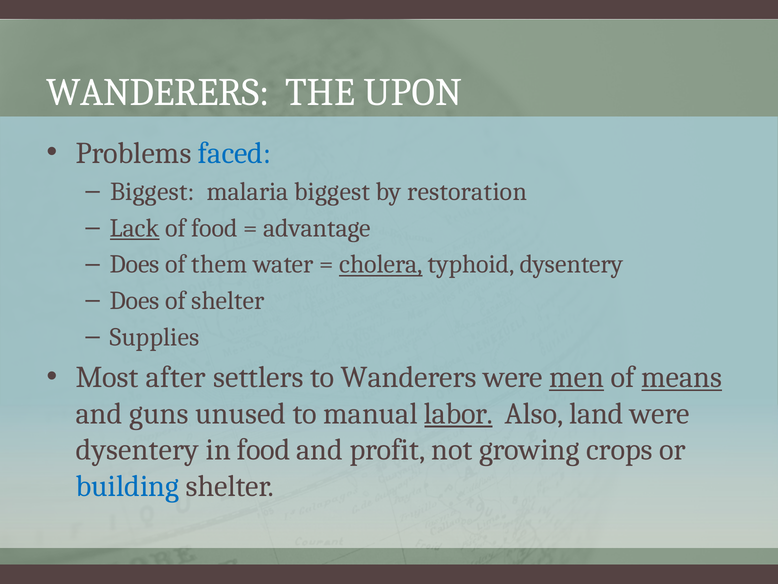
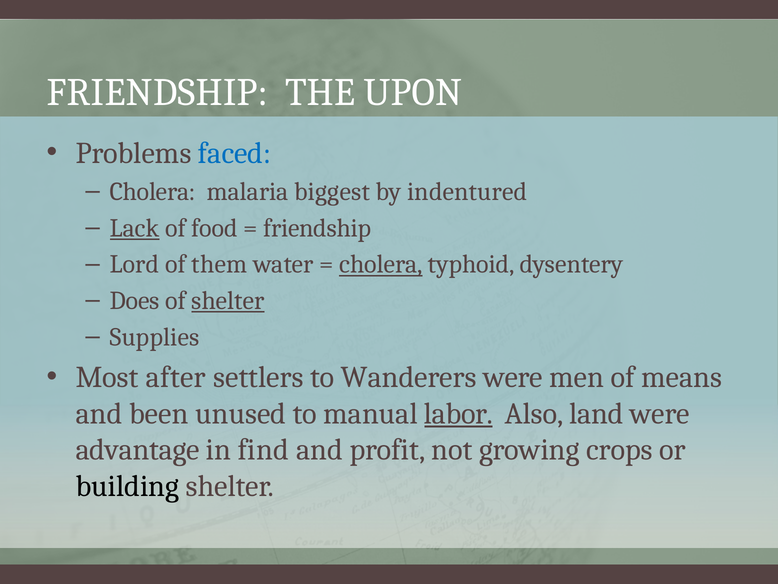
WANDERERS at (158, 92): WANDERERS -> FRIENDSHIP
Biggest at (152, 192): Biggest -> Cholera
restoration: restoration -> indentured
advantage at (317, 228): advantage -> friendship
Does at (135, 264): Does -> Lord
shelter at (228, 300) underline: none -> present
men underline: present -> none
means underline: present -> none
guns: guns -> been
dysentery at (137, 449): dysentery -> advantage
in food: food -> find
building colour: blue -> black
